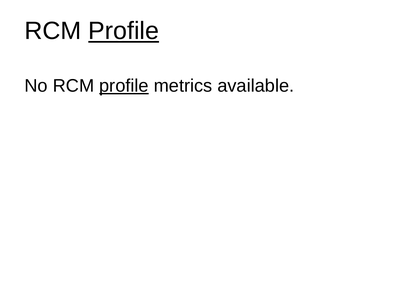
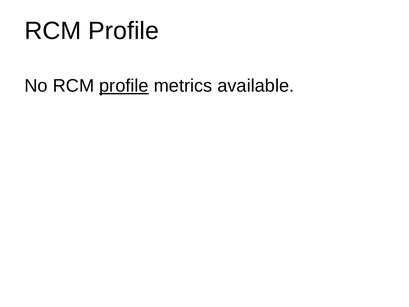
Profile at (124, 31) underline: present -> none
